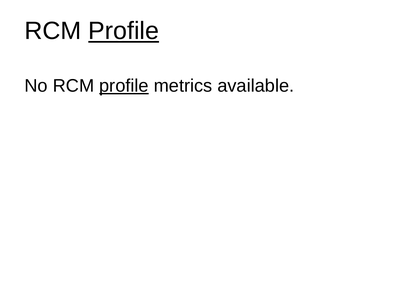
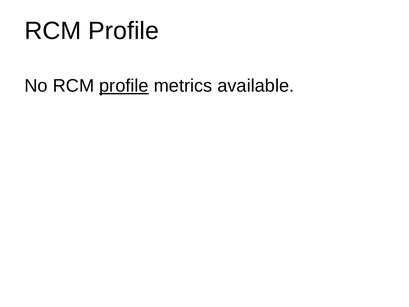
Profile at (124, 31) underline: present -> none
